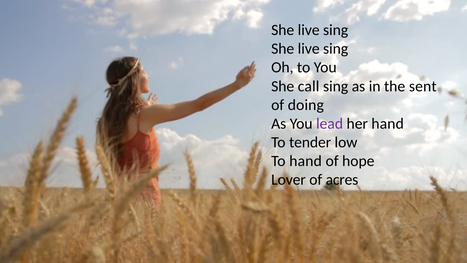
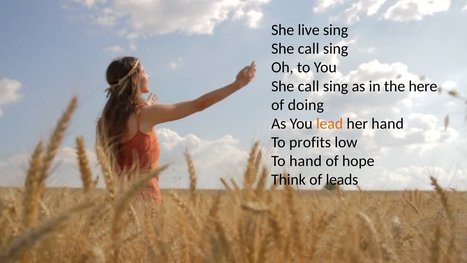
live at (309, 49): live -> call
sent: sent -> here
lead colour: purple -> orange
tender: tender -> profits
Lover: Lover -> Think
acres: acres -> leads
